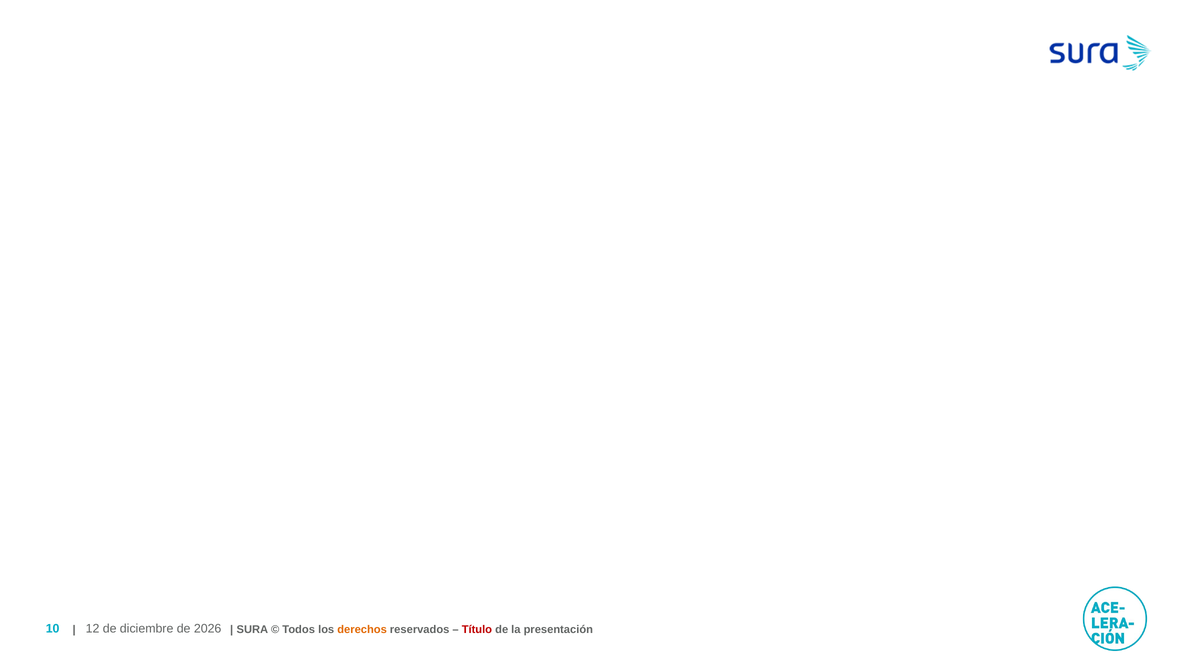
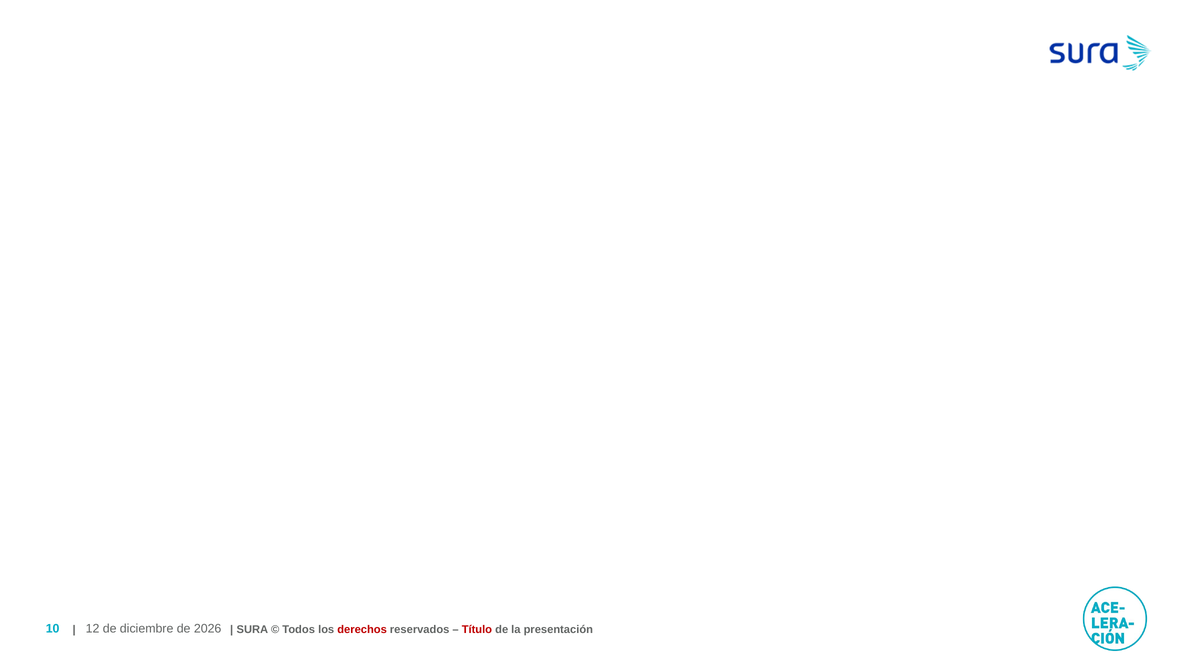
derechos colour: orange -> red
